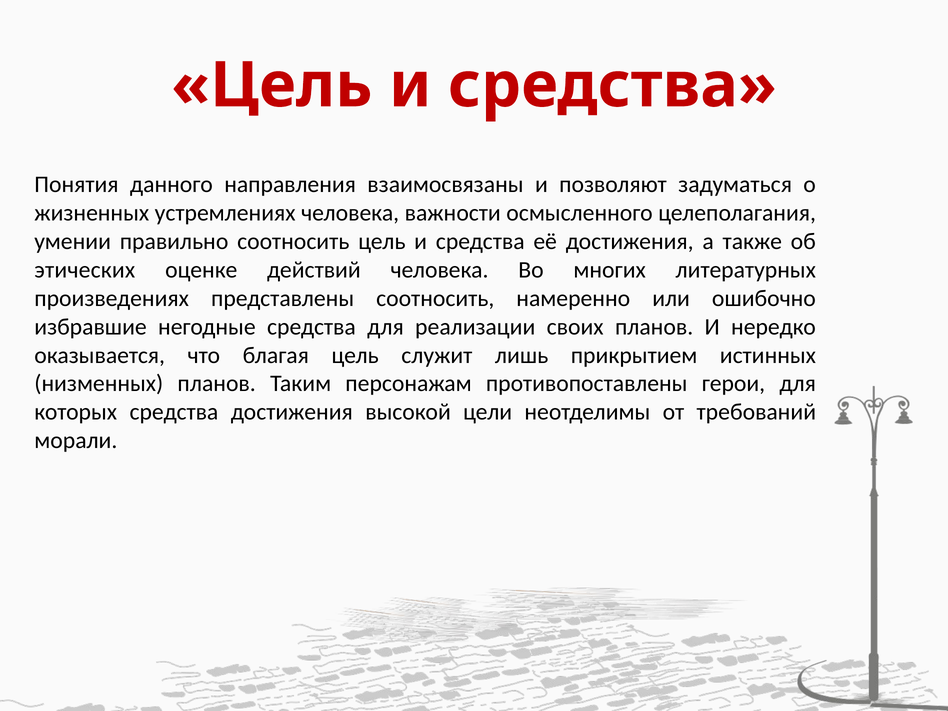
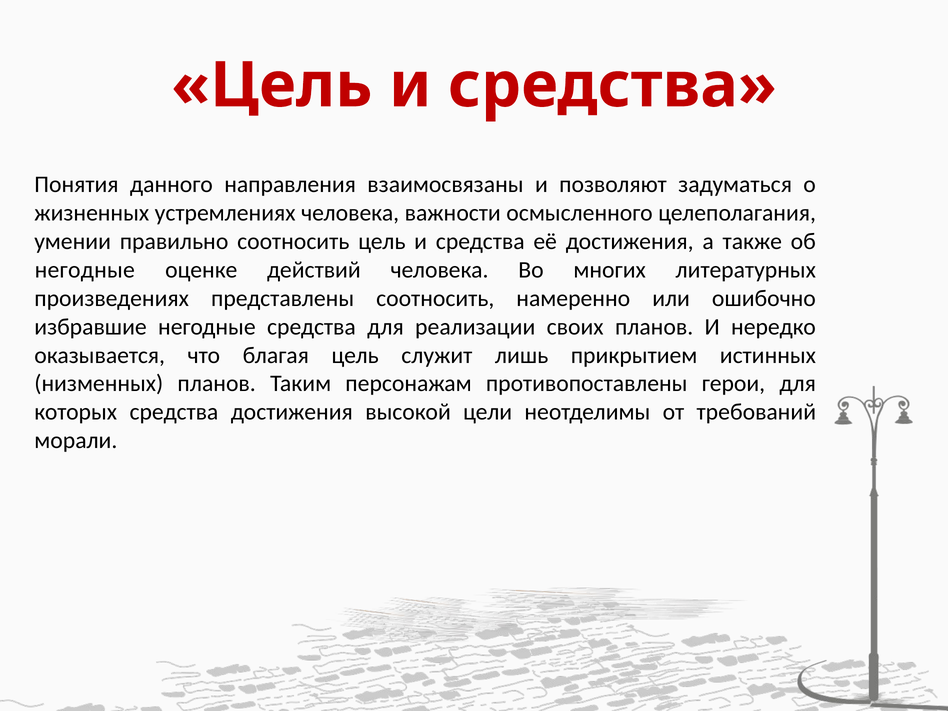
этических at (85, 270): этических -> негодные
